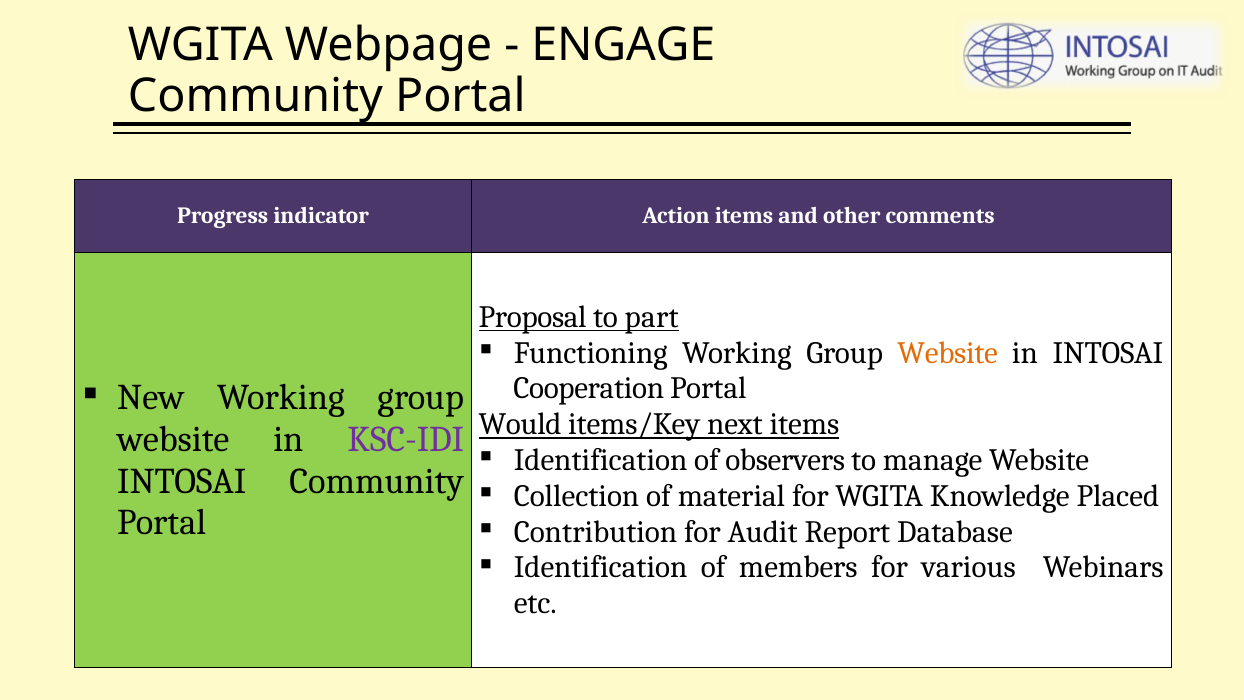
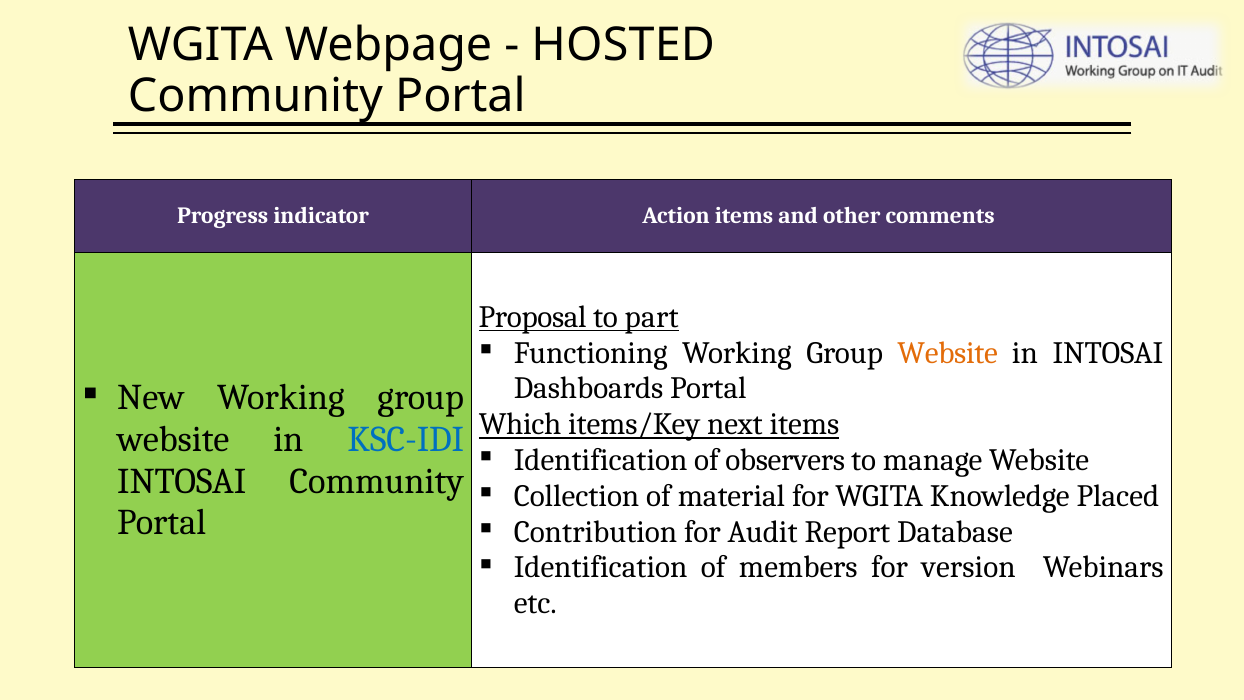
ENGAGE: ENGAGE -> HOSTED
Cooperation: Cooperation -> Dashboards
Would: Would -> Which
KSC-IDI colour: purple -> blue
various: various -> version
